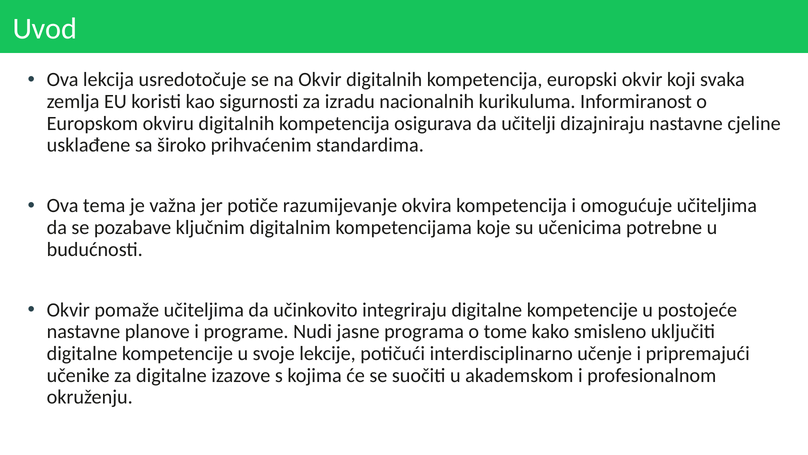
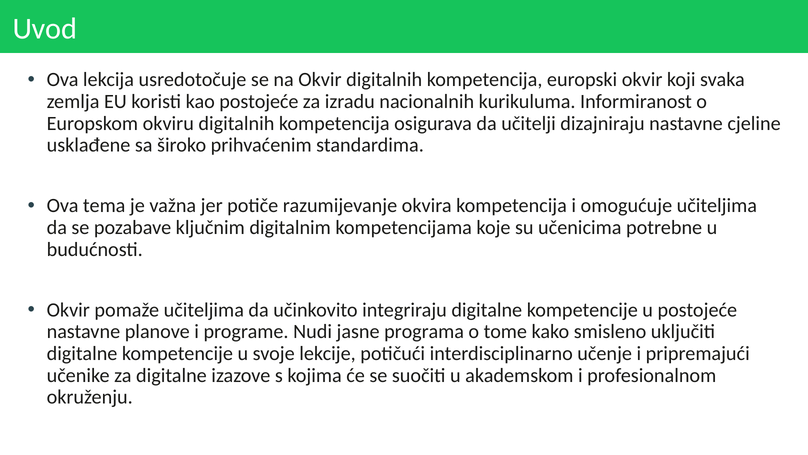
kao sigurnosti: sigurnosti -> postojeće
